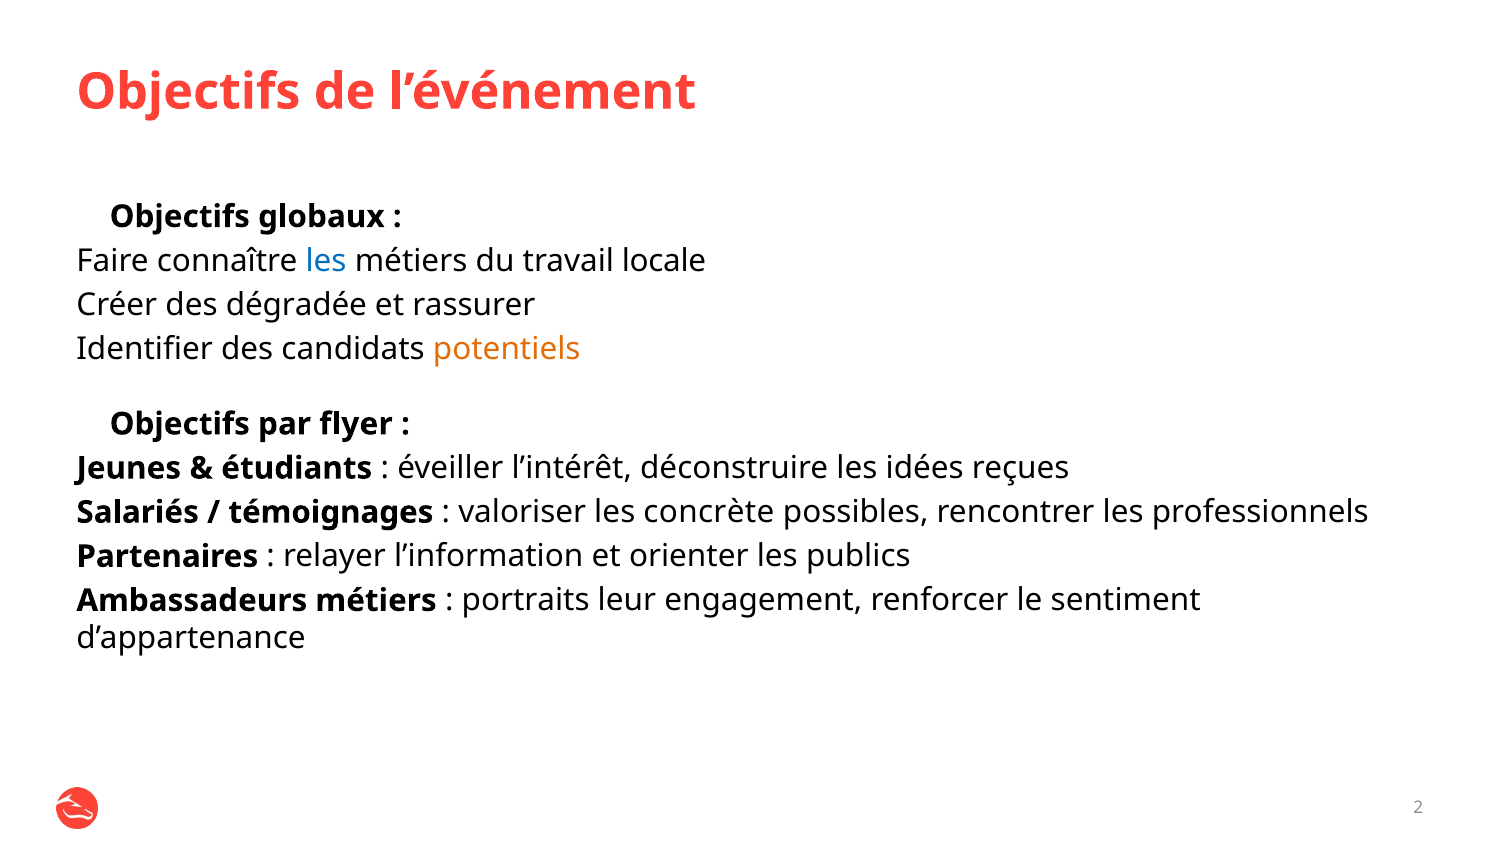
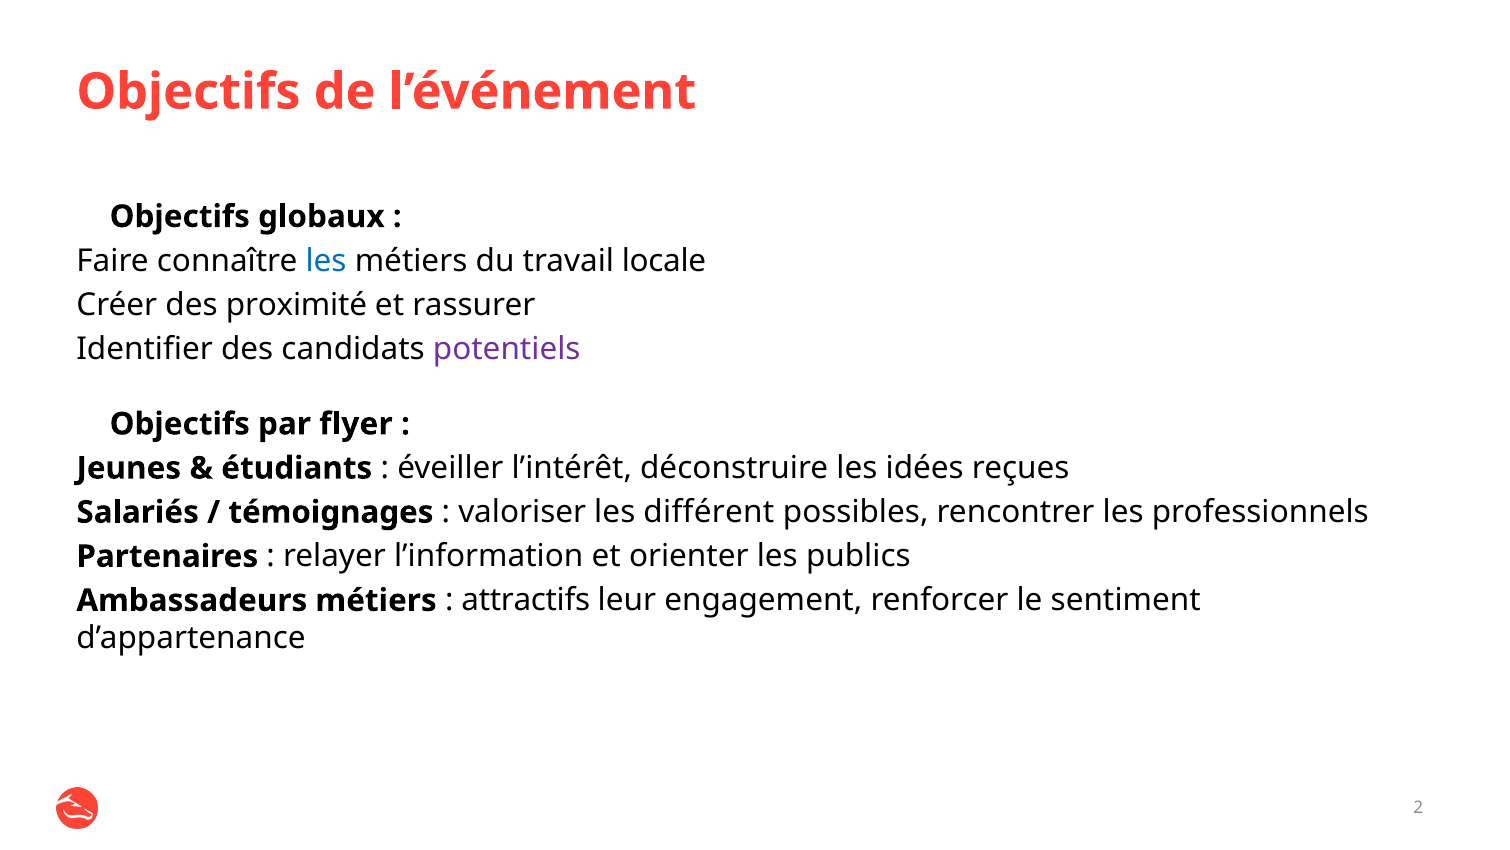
dégradée: dégradée -> proximité
potentiels colour: orange -> purple
concrète: concrète -> différent
portraits: portraits -> attractifs
